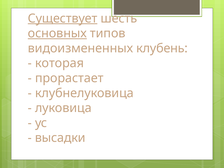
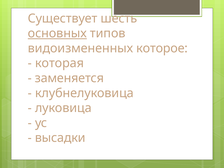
Существует underline: present -> none
клубень: клубень -> которое
прорастает: прорастает -> заменяется
